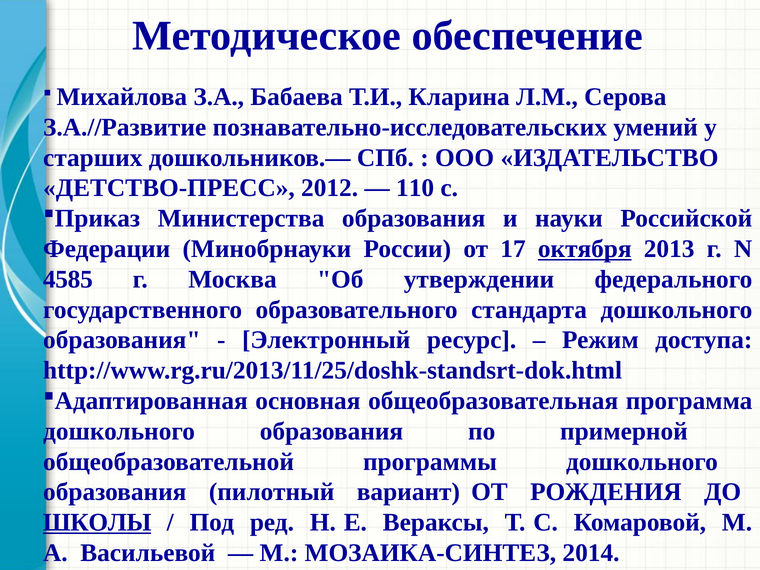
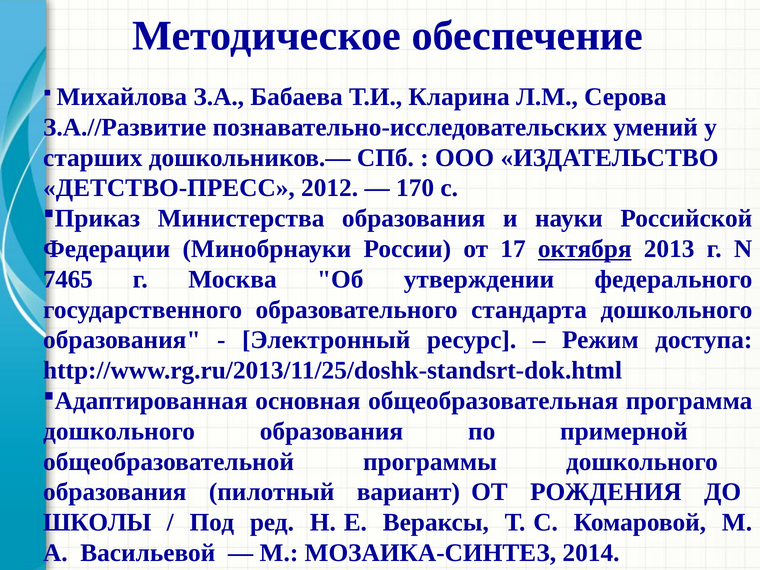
110: 110 -> 170
4585: 4585 -> 7465
ШКОЛЫ underline: present -> none
